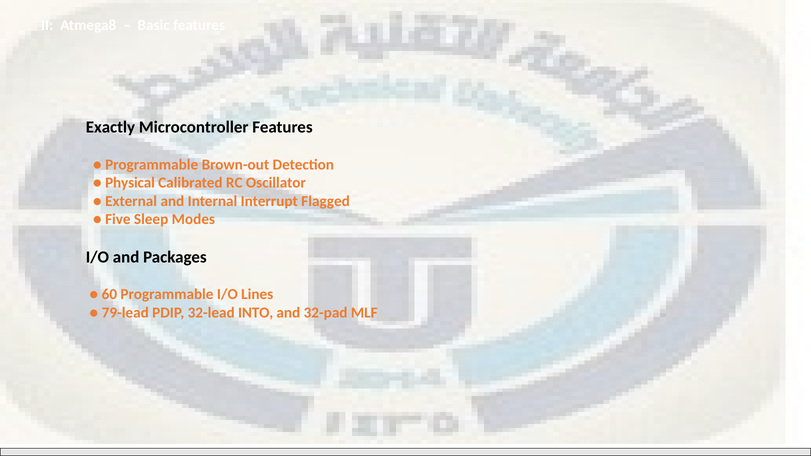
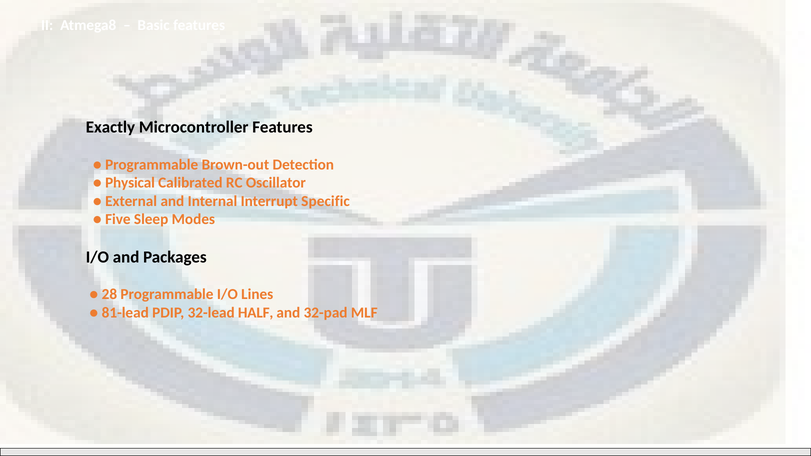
Flagged: Flagged -> Specific
60: 60 -> 28
79-lead: 79-lead -> 81-lead
INTO: INTO -> HALF
